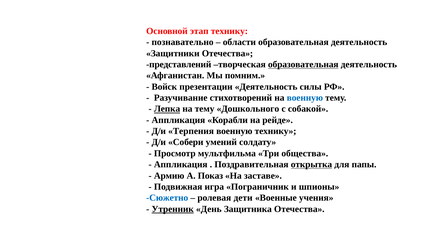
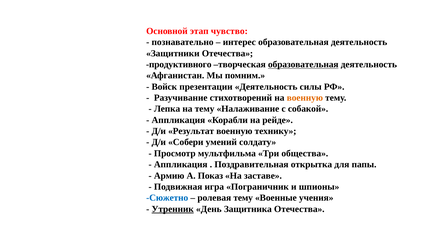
этап технику: технику -> чувство
области: области -> интерес
представлений: представлений -> продуктивного
военную at (305, 98) colour: blue -> orange
Лепка underline: present -> none
Дошкольного: Дошкольного -> Налаживание
Терпения: Терпения -> Результат
открытка underline: present -> none
ролевая дети: дети -> тему
